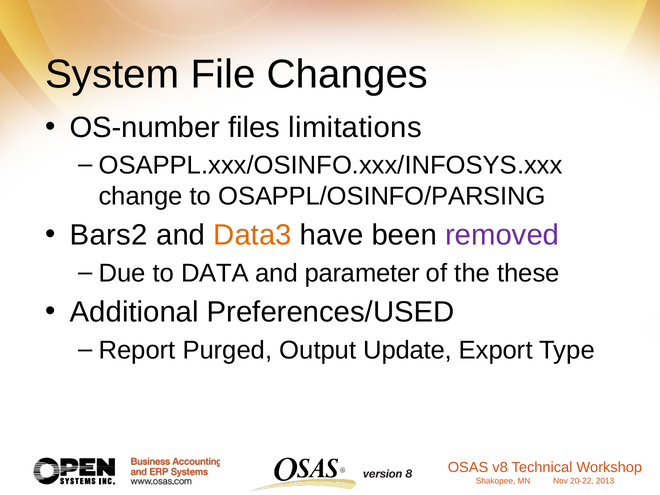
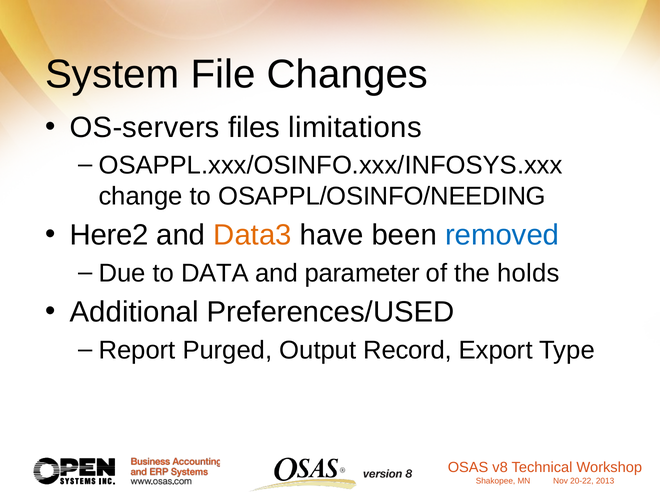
OS-number: OS-number -> OS-servers
OSAPPL/OSINFO/PARSING: OSAPPL/OSINFO/PARSING -> OSAPPL/OSINFO/NEEDING
Bars2: Bars2 -> Here2
removed colour: purple -> blue
these: these -> holds
Update: Update -> Record
